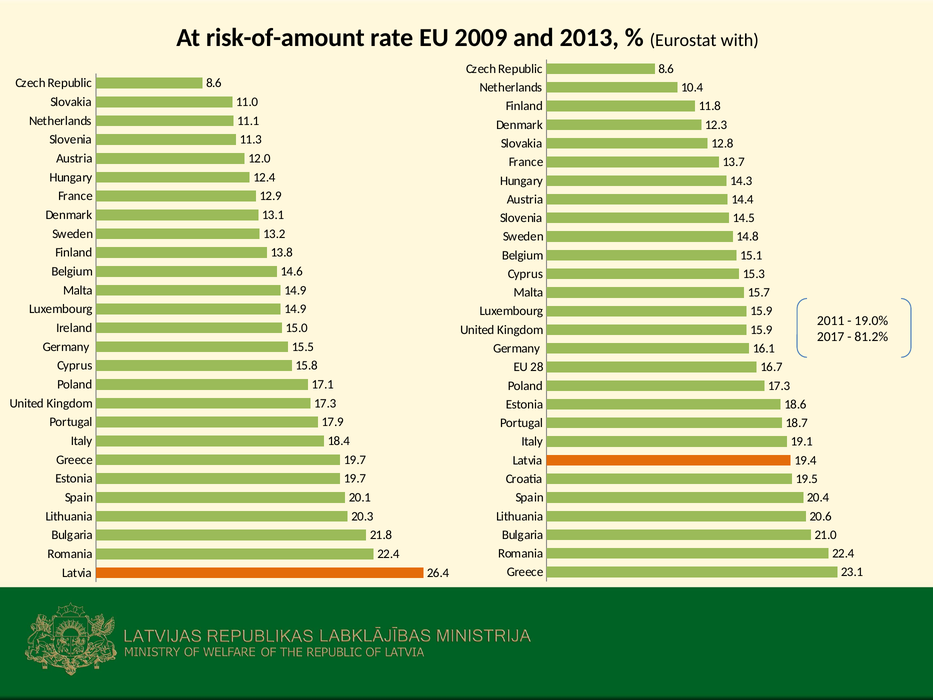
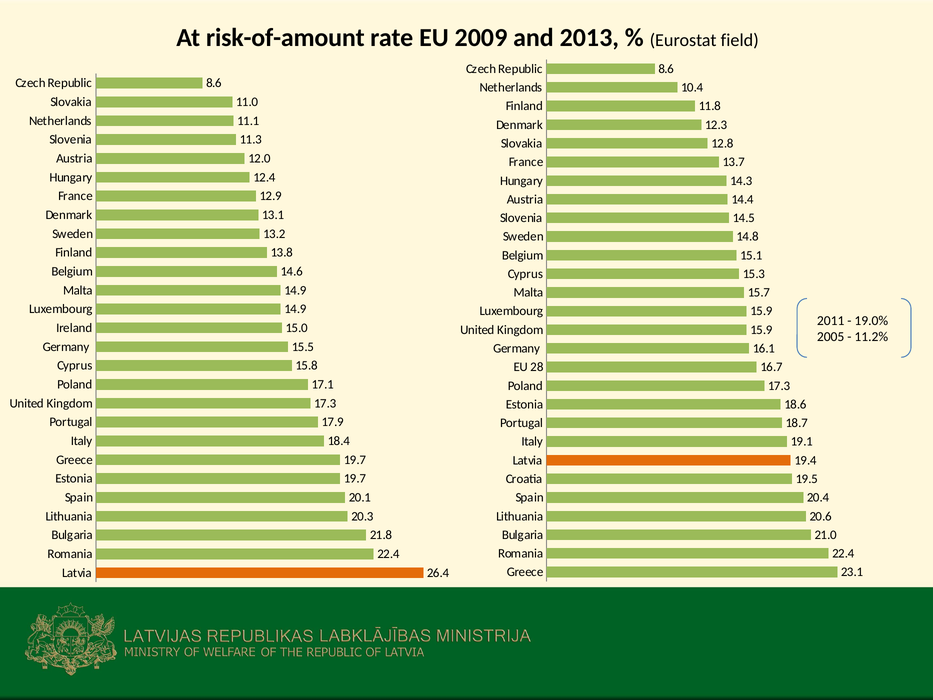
with: with -> field
2017: 2017 -> 2005
81.2%: 81.2% -> 11.2%
